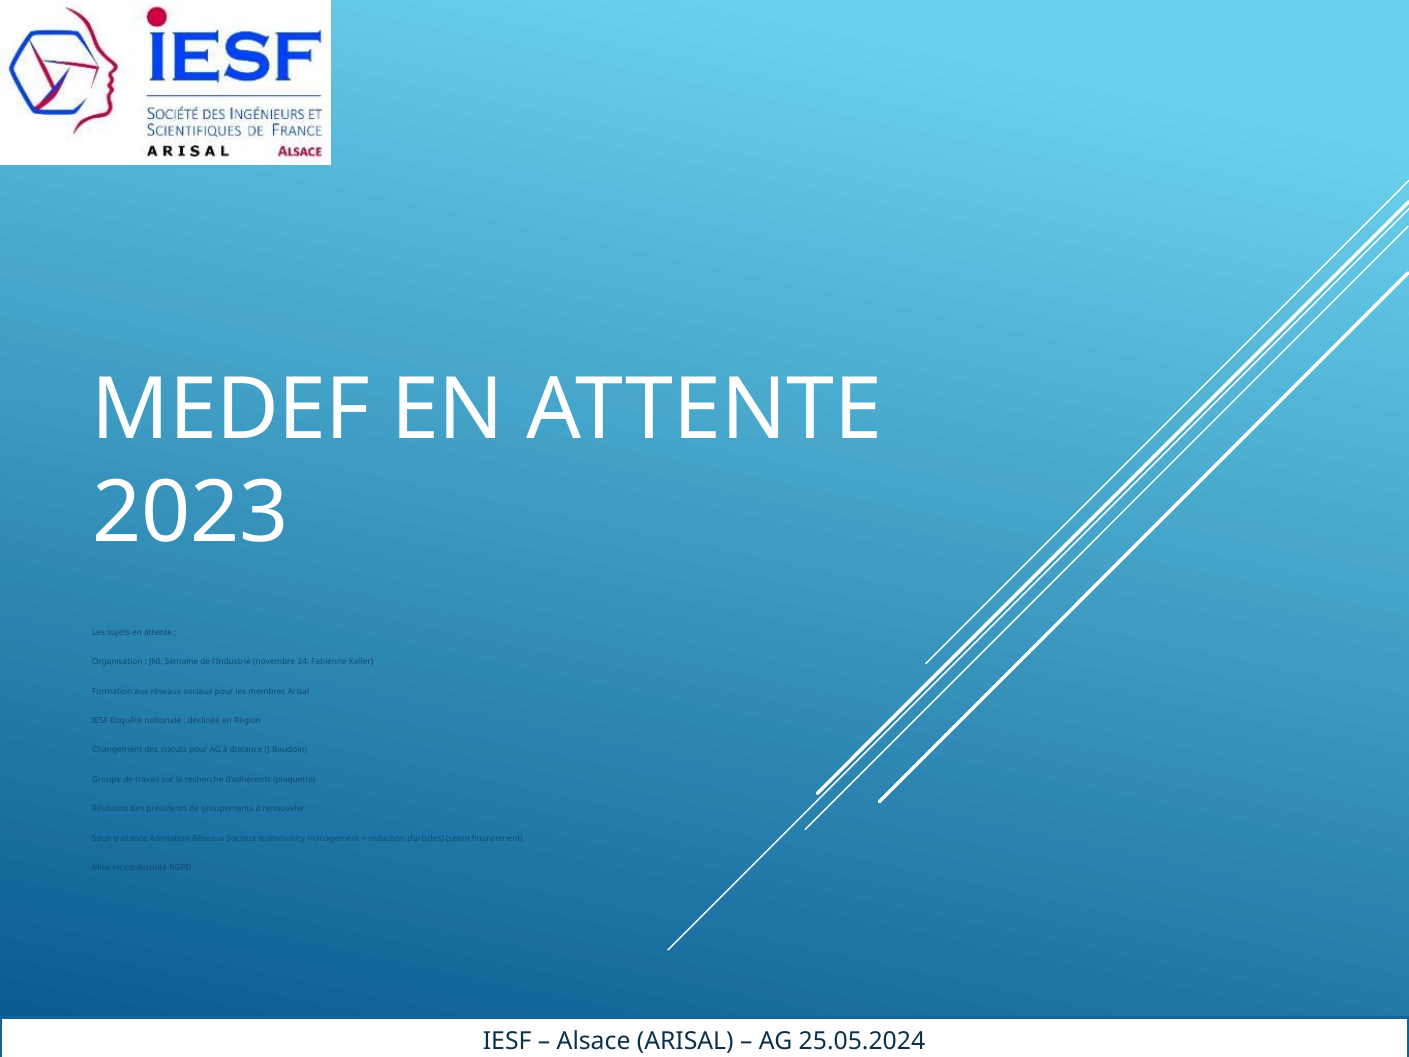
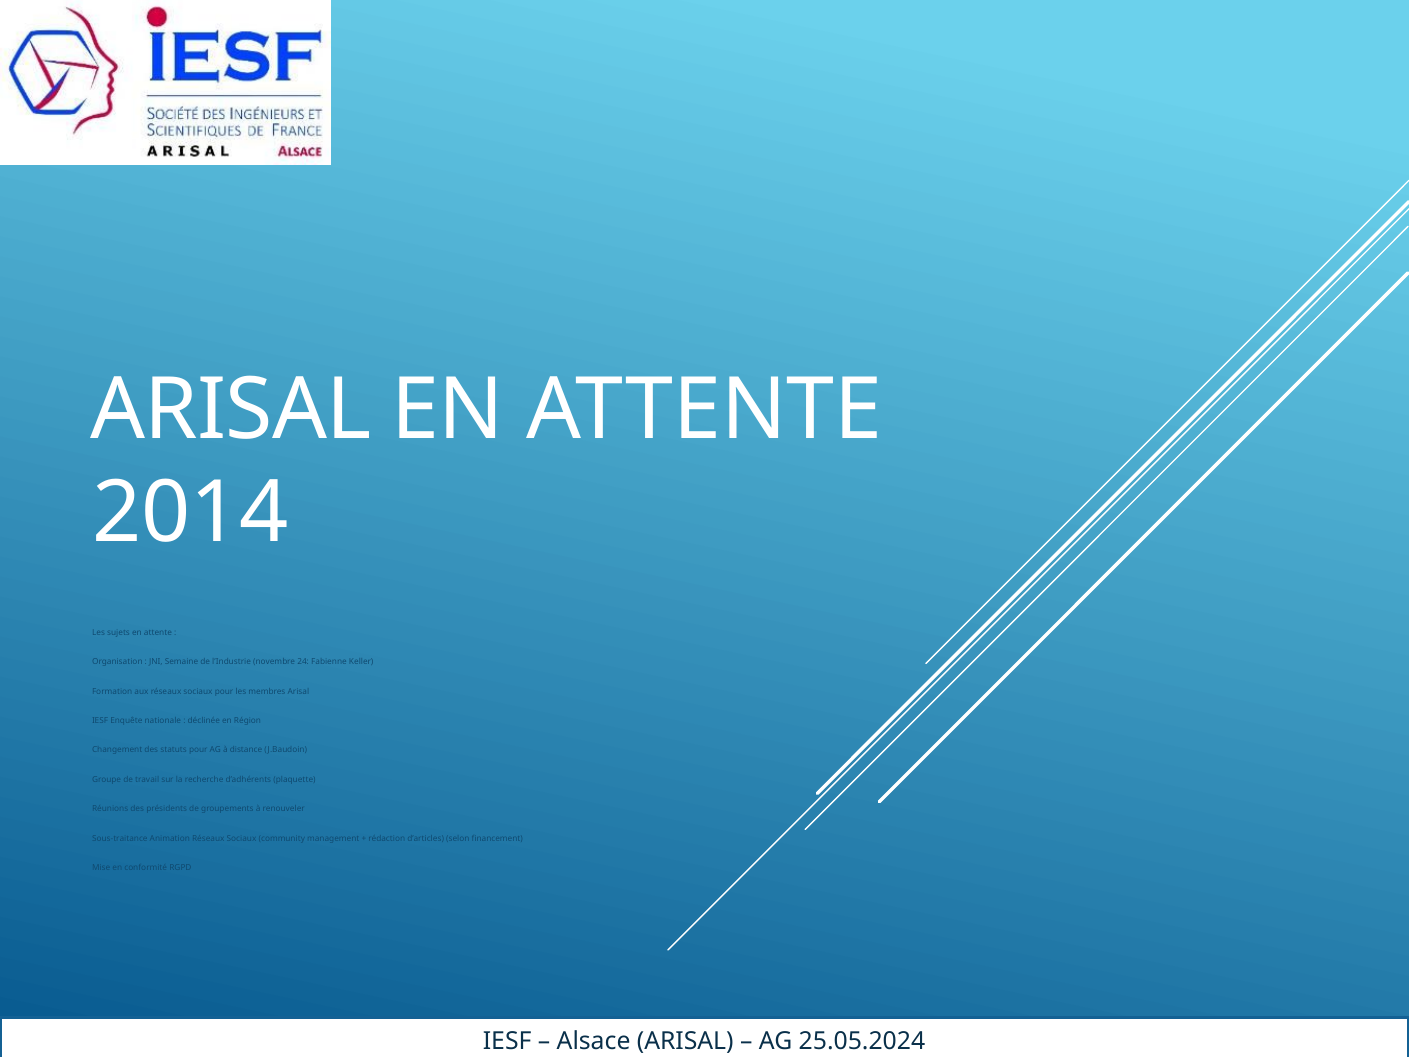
MEDEF at (231, 410): MEDEF -> ARISAL
2023: 2023 -> 2014
